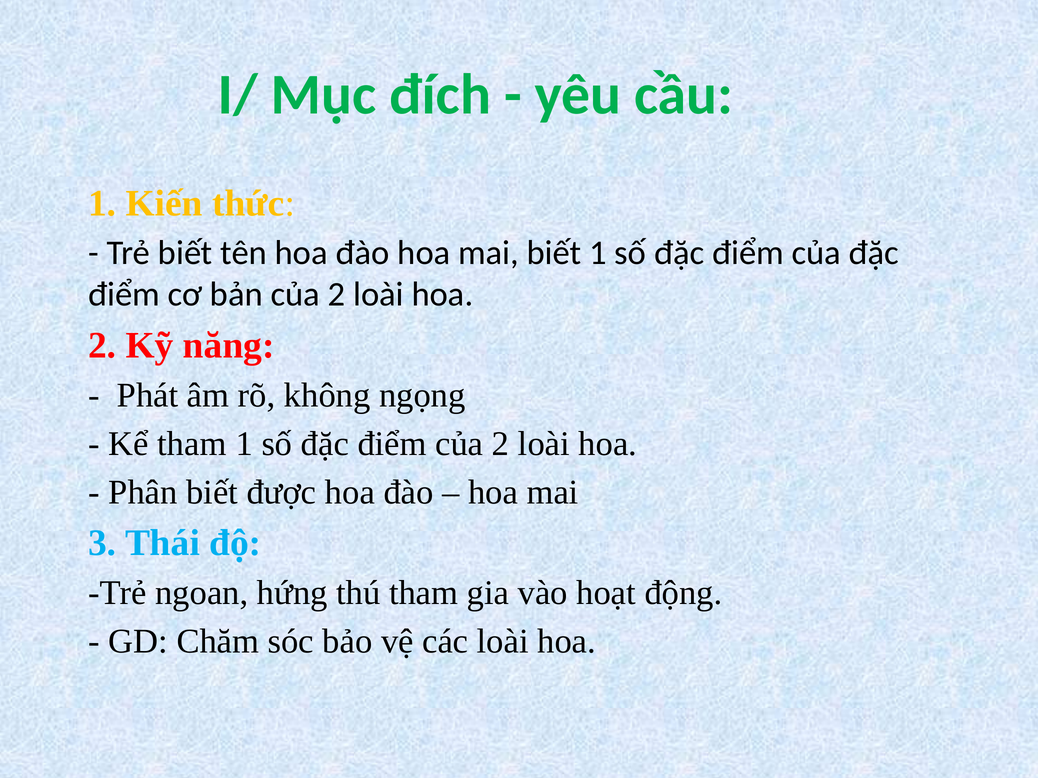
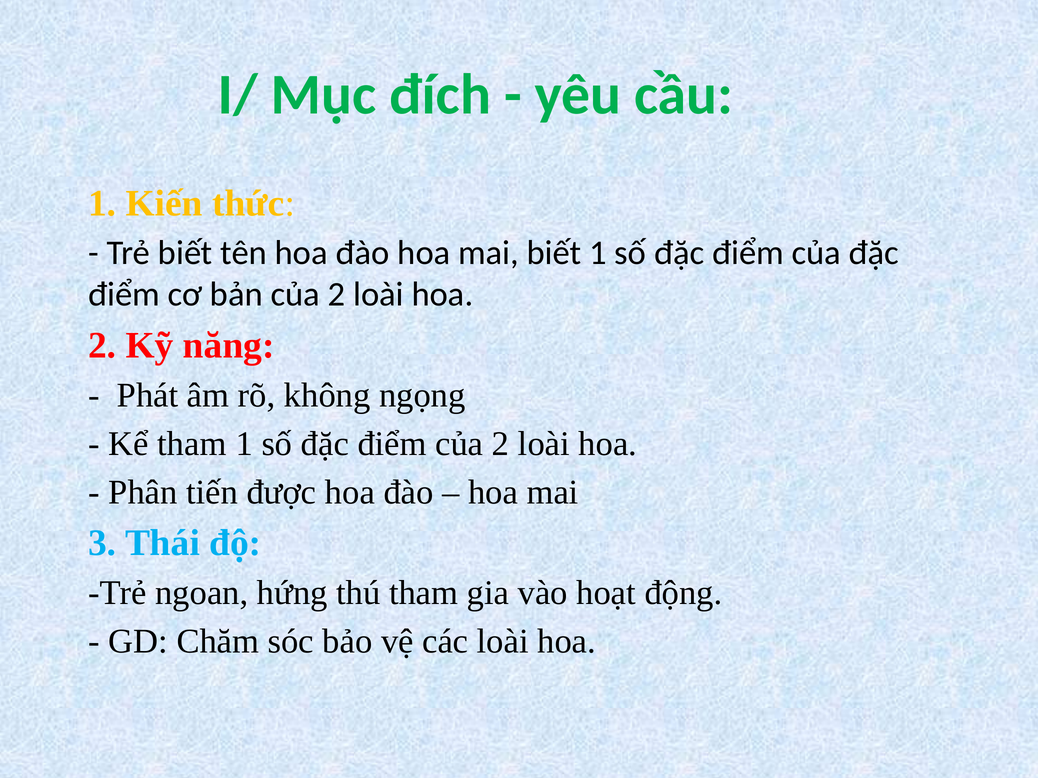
Phân biết: biết -> tiến
